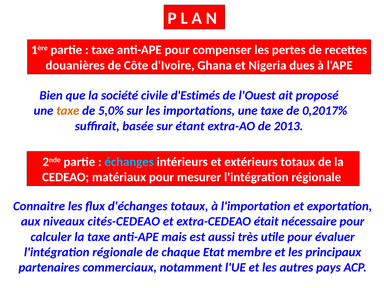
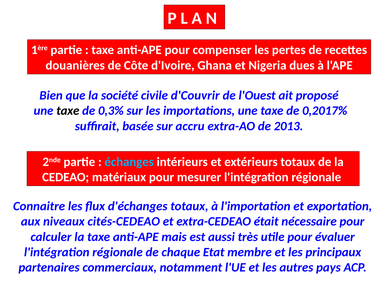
d'Estimés: d'Estimés -> d'Couvrir
taxe at (68, 111) colour: orange -> black
5,0%: 5,0% -> 0,3%
étant: étant -> accru
